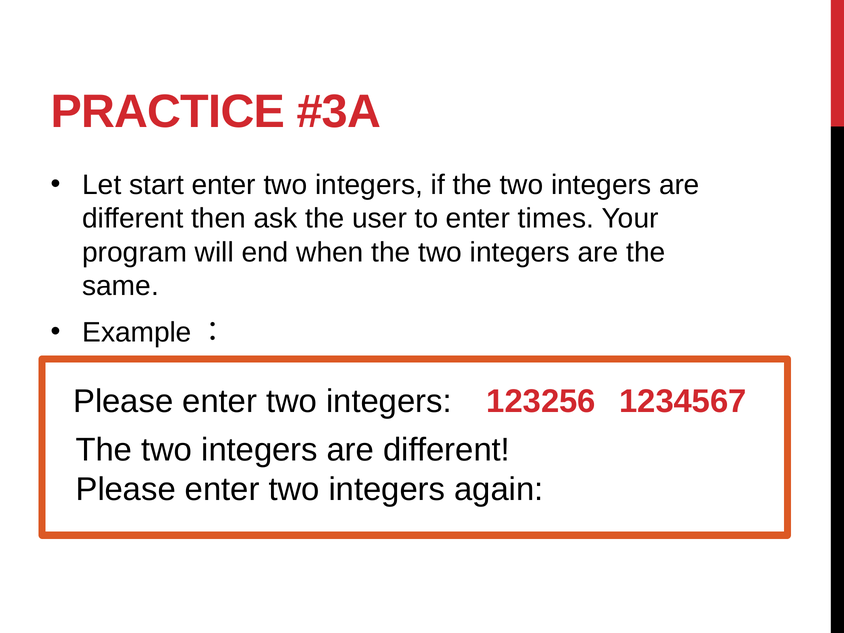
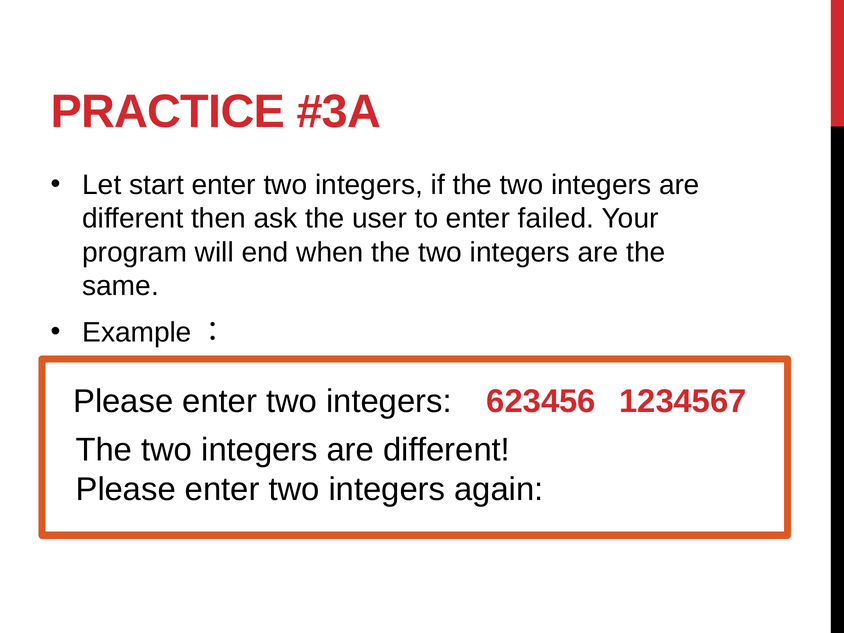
times: times -> failed
123256: 123256 -> 623456
